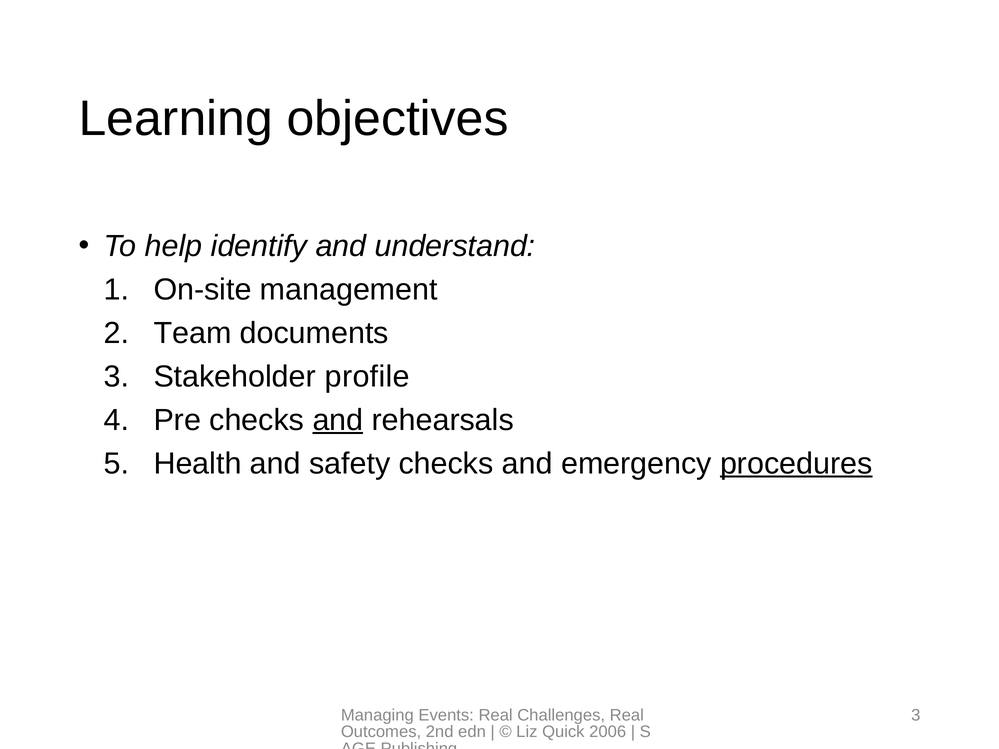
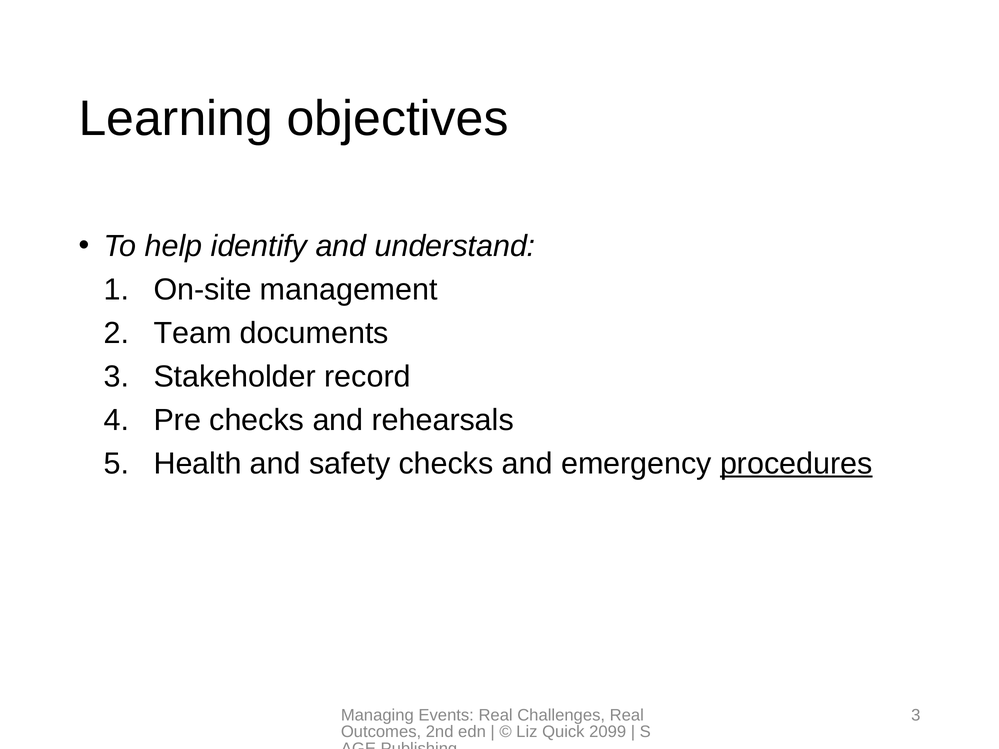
profile: profile -> record
and at (338, 420) underline: present -> none
2006: 2006 -> 2099
